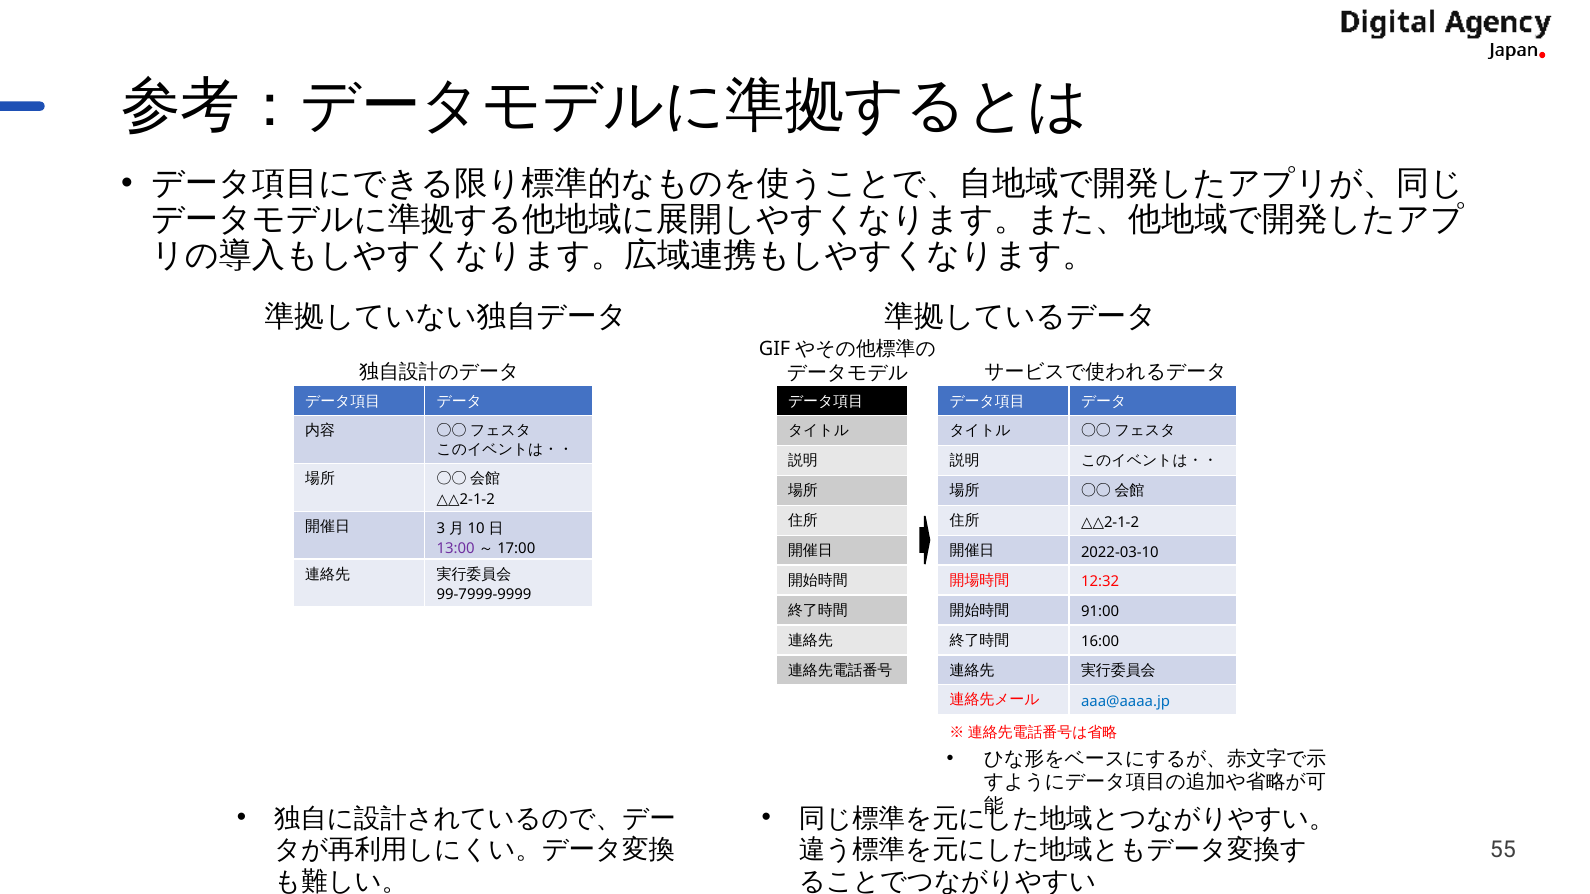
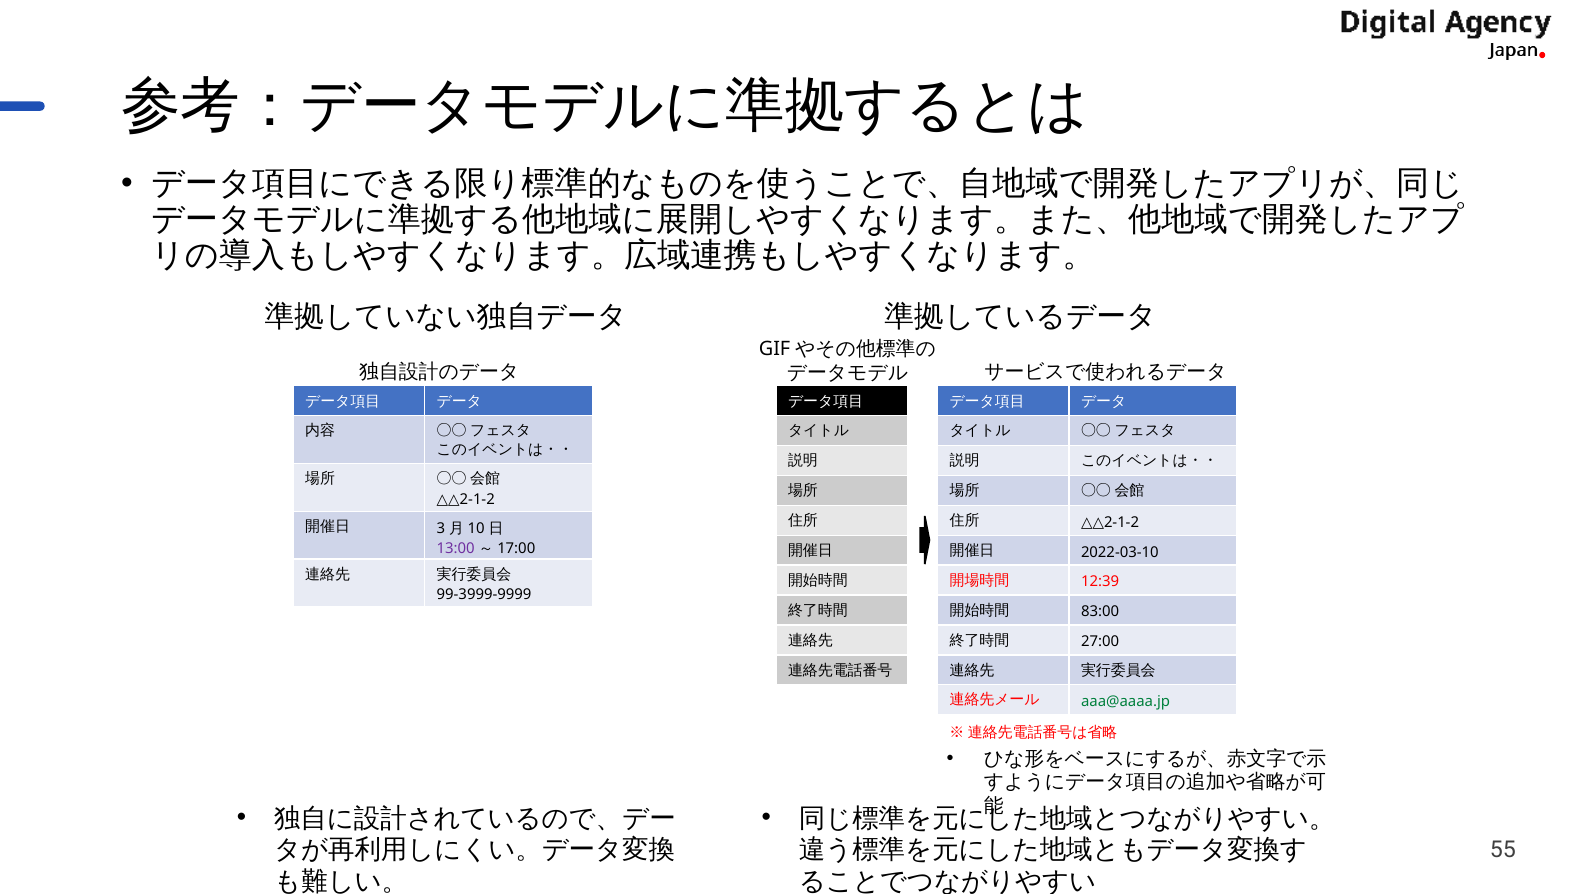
12:32: 12:32 -> 12:39
99-7999-9999: 99-7999-9999 -> 99-3999-9999
91:00: 91:00 -> 83:00
16:00: 16:00 -> 27:00
aaa@aaaa.jp colour: blue -> green
